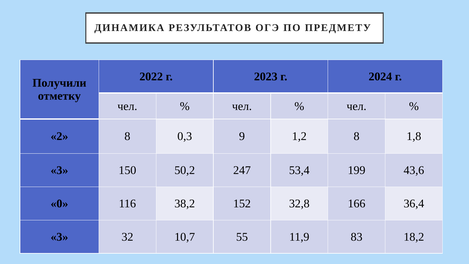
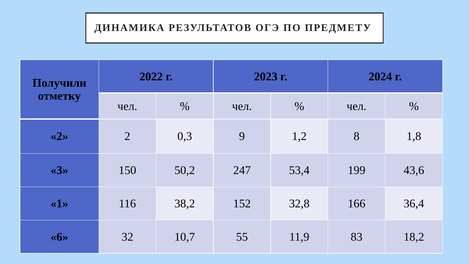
2 8: 8 -> 2
0: 0 -> 1
3 at (59, 237): 3 -> 6
